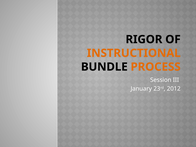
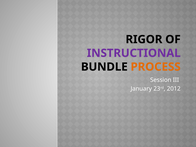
INSTRUCTIONAL colour: orange -> purple
